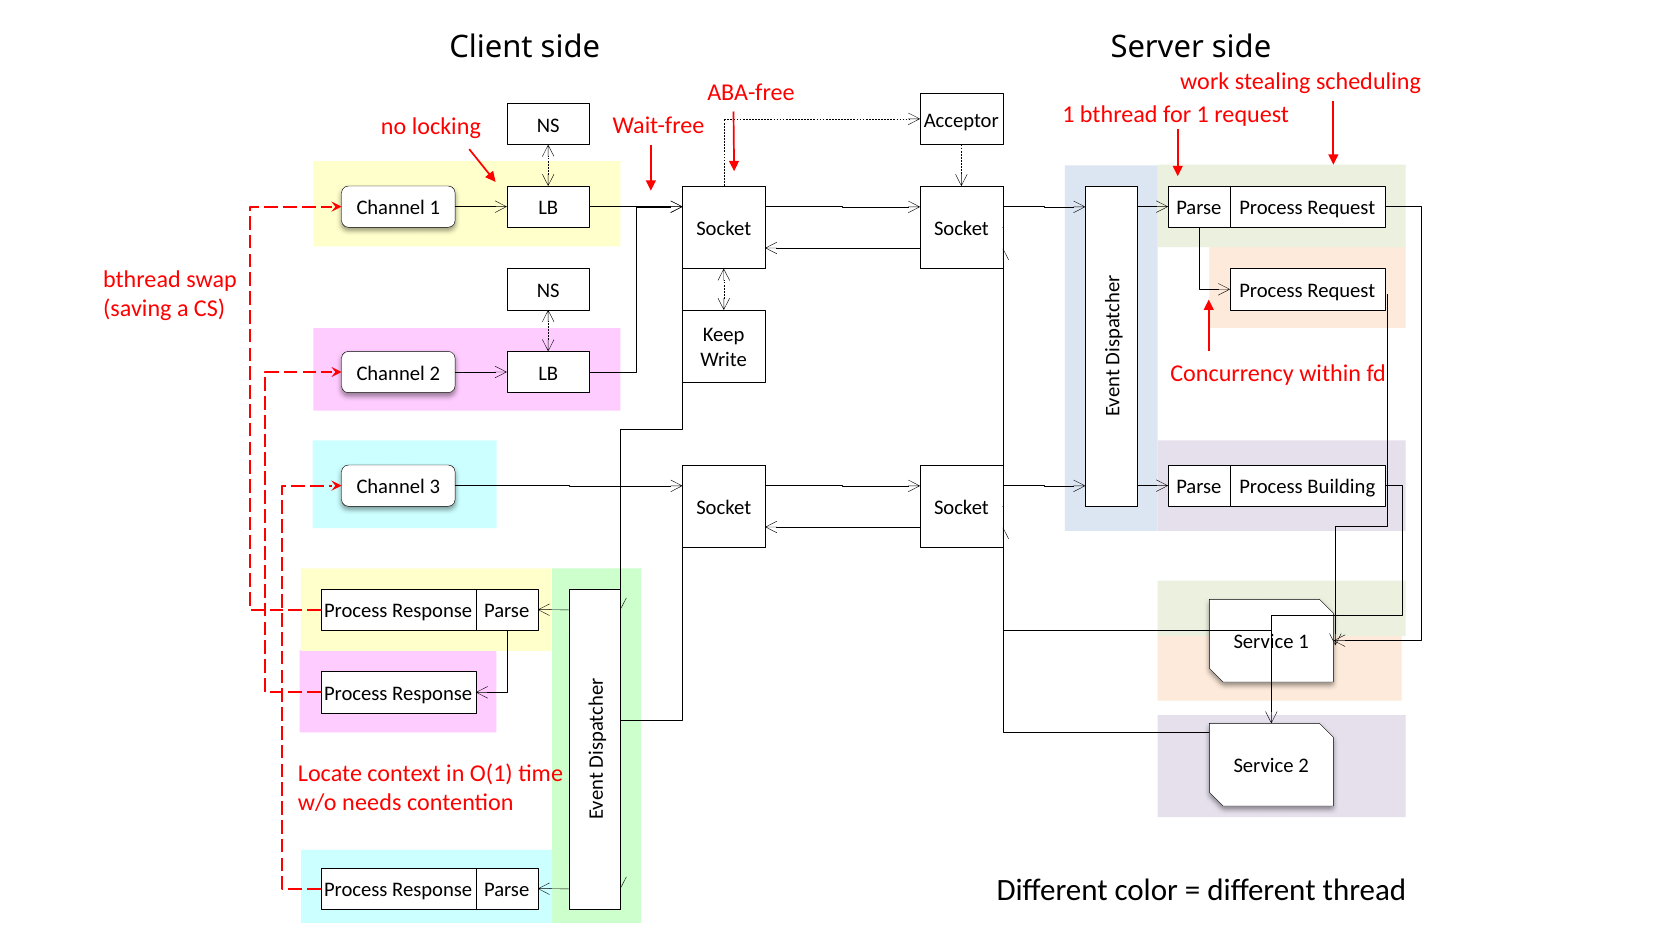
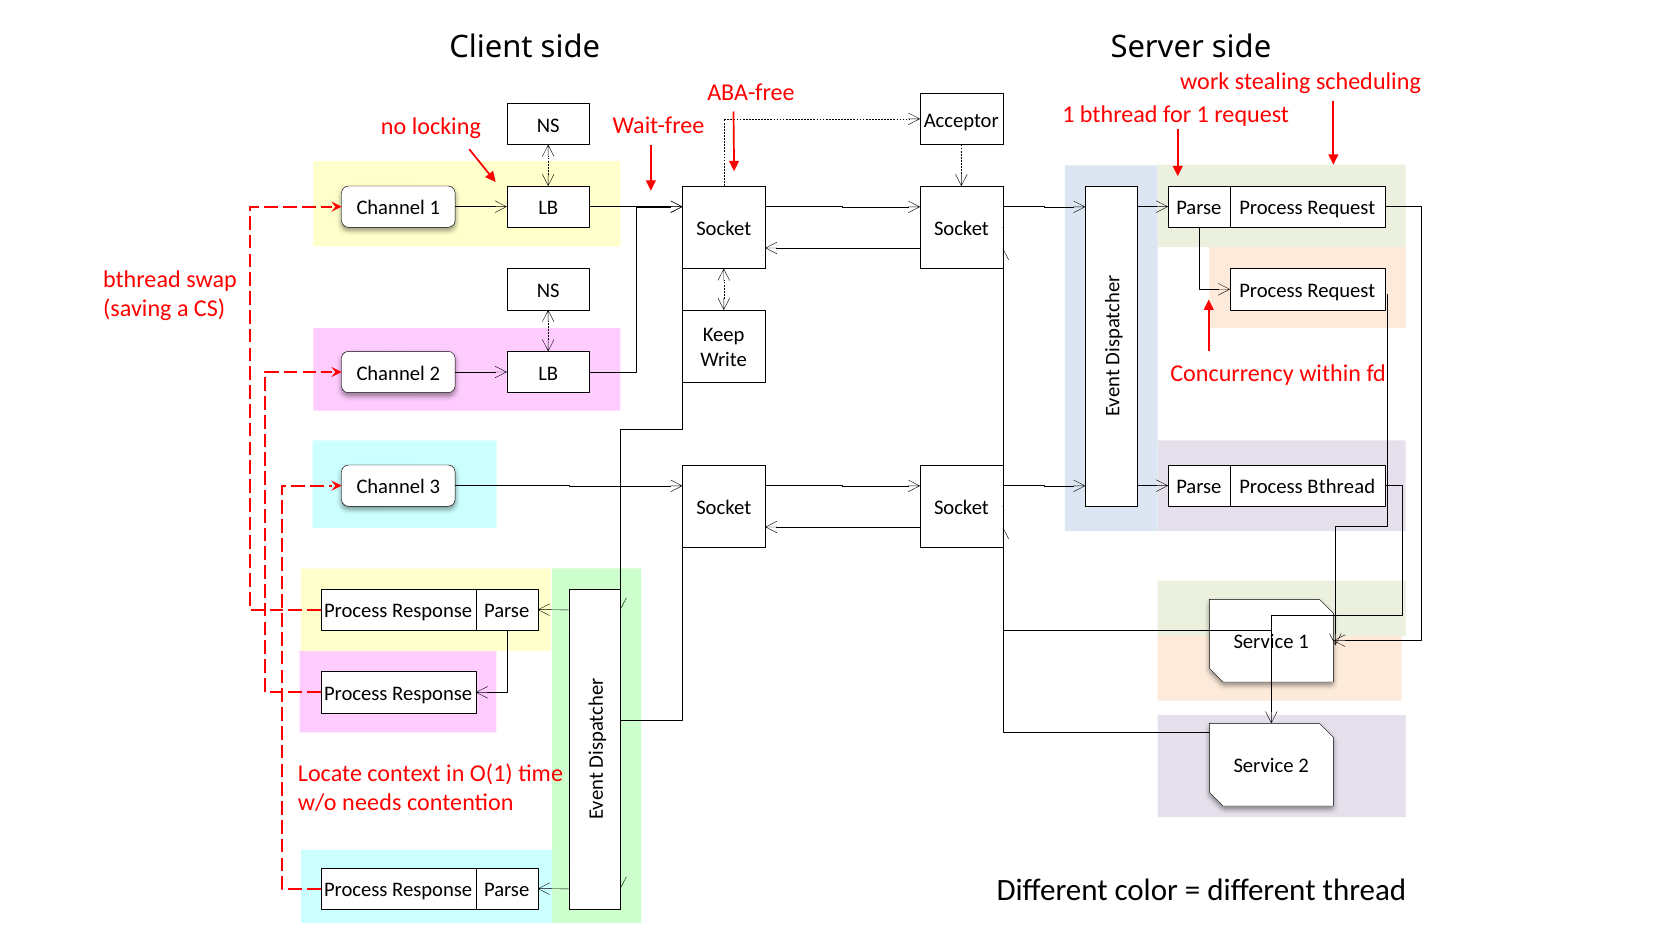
Process Building: Building -> Bthread
